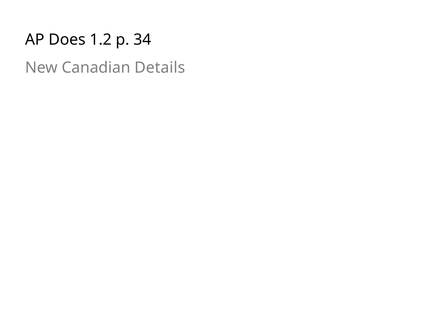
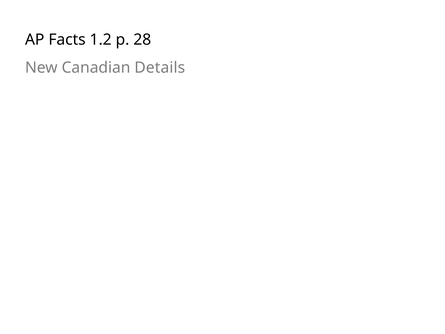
Does: Does -> Facts
34: 34 -> 28
